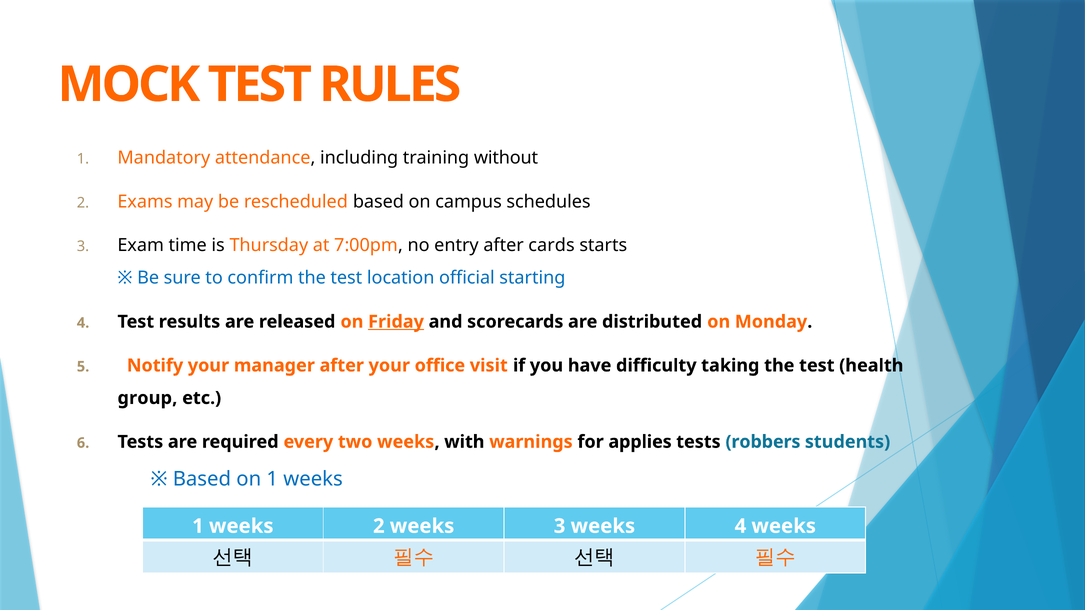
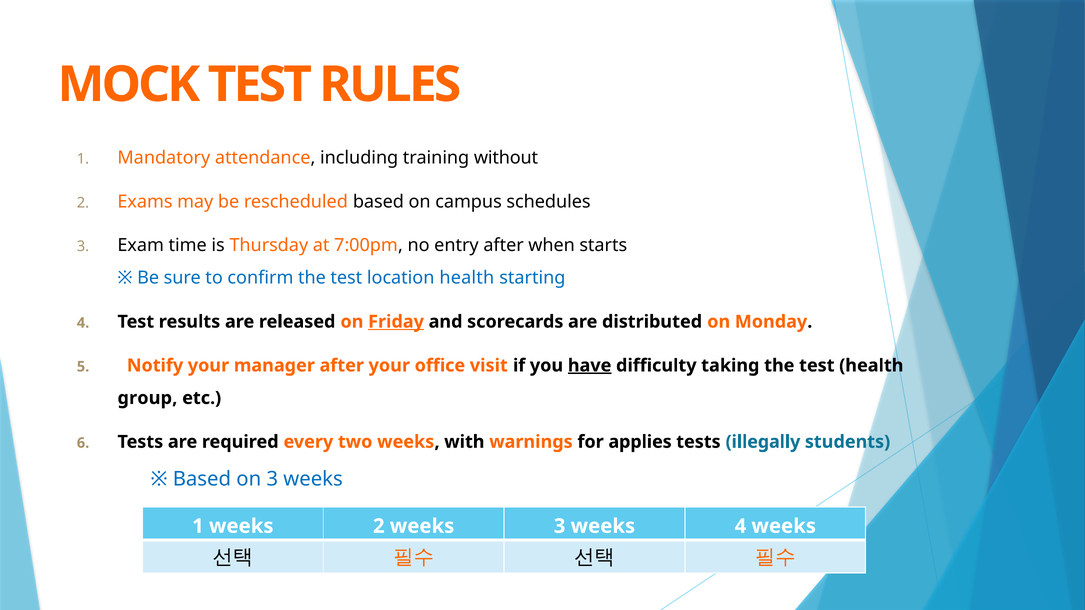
cards: cards -> when
location official: official -> health
have underline: none -> present
robbers: robbers -> illegally
on 1: 1 -> 3
